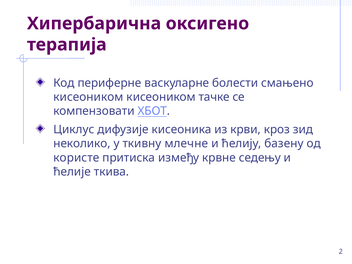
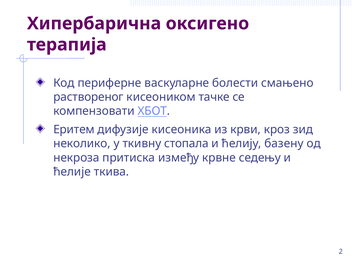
кисеоником at (88, 97): кисеоником -> раствореног
Циклус: Циклус -> Еритем
млечне: млечне -> стопала
користе: користе -> некроза
